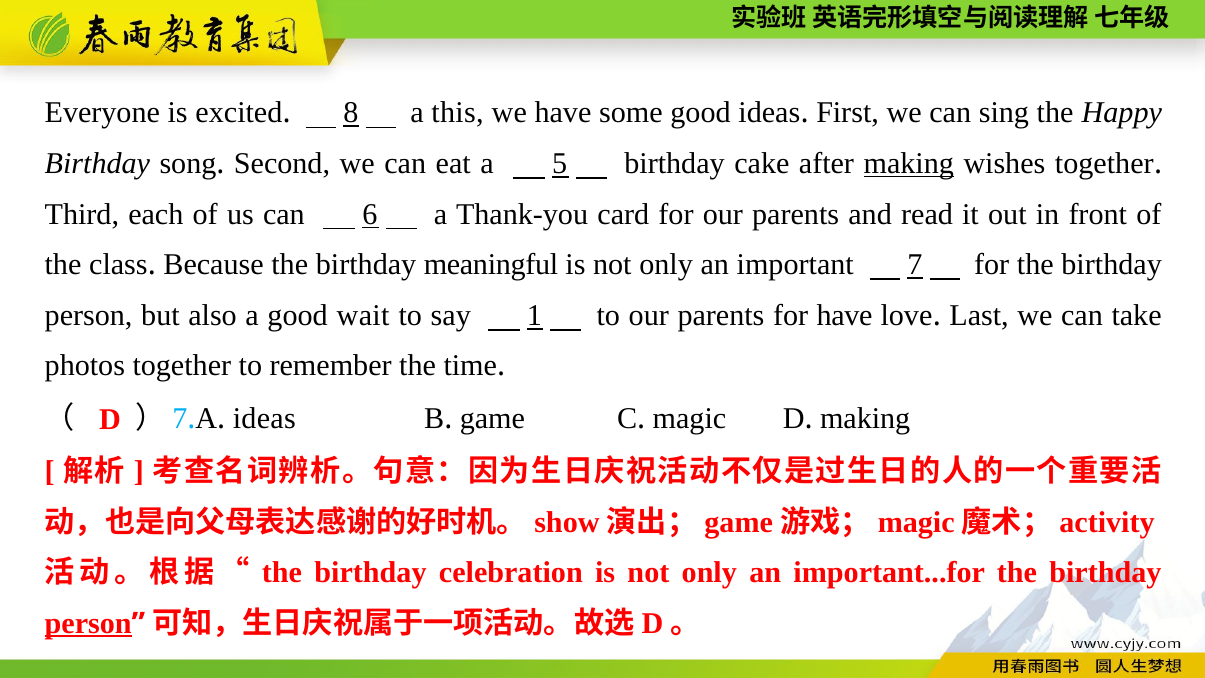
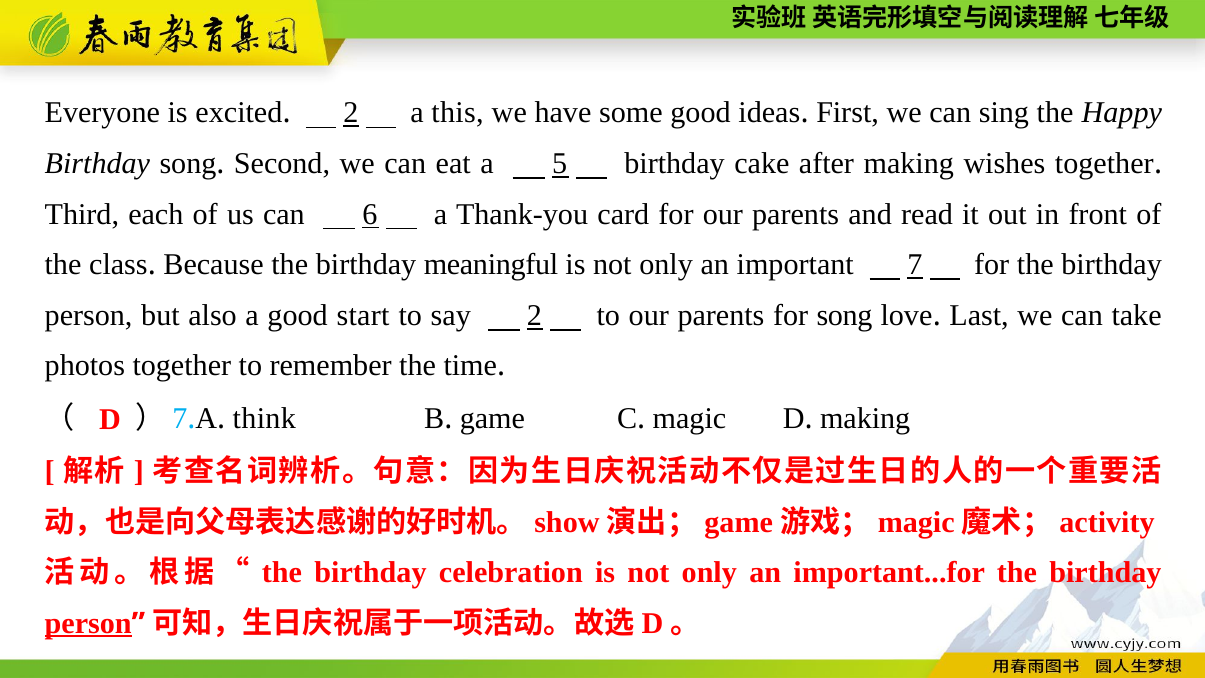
8 at (351, 113): 8 -> 2
making at (909, 164) underline: present -> none
wait: wait -> start
say 1: 1 -> 2
for have: have -> song
ideas at (264, 418): ideas -> think
